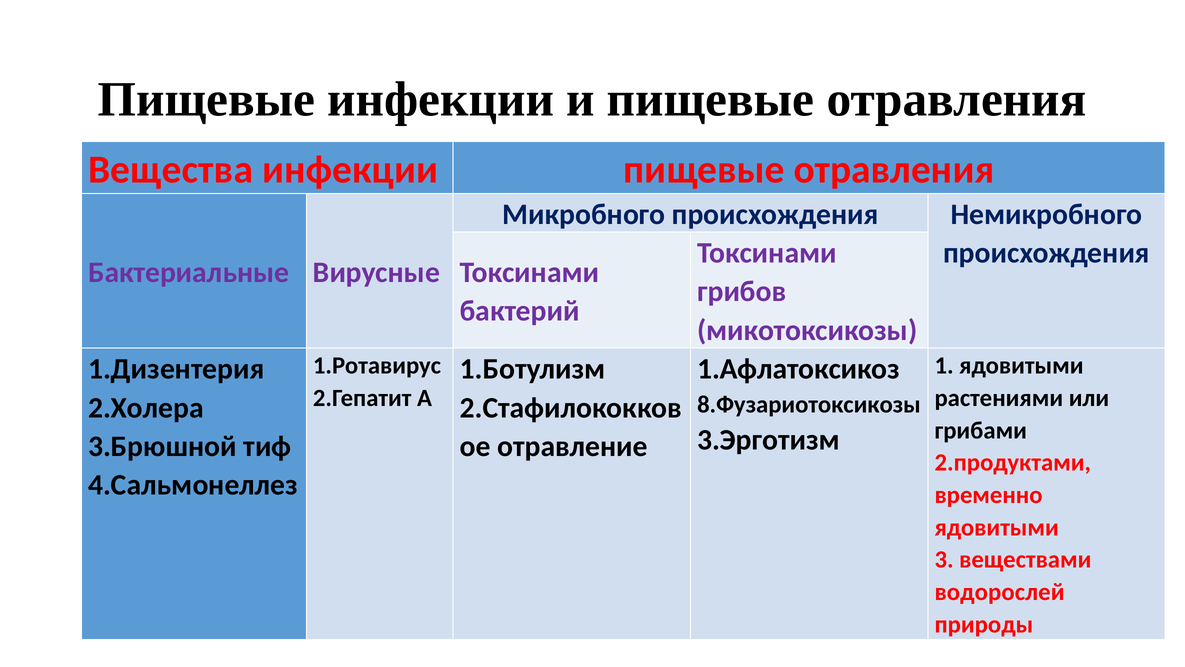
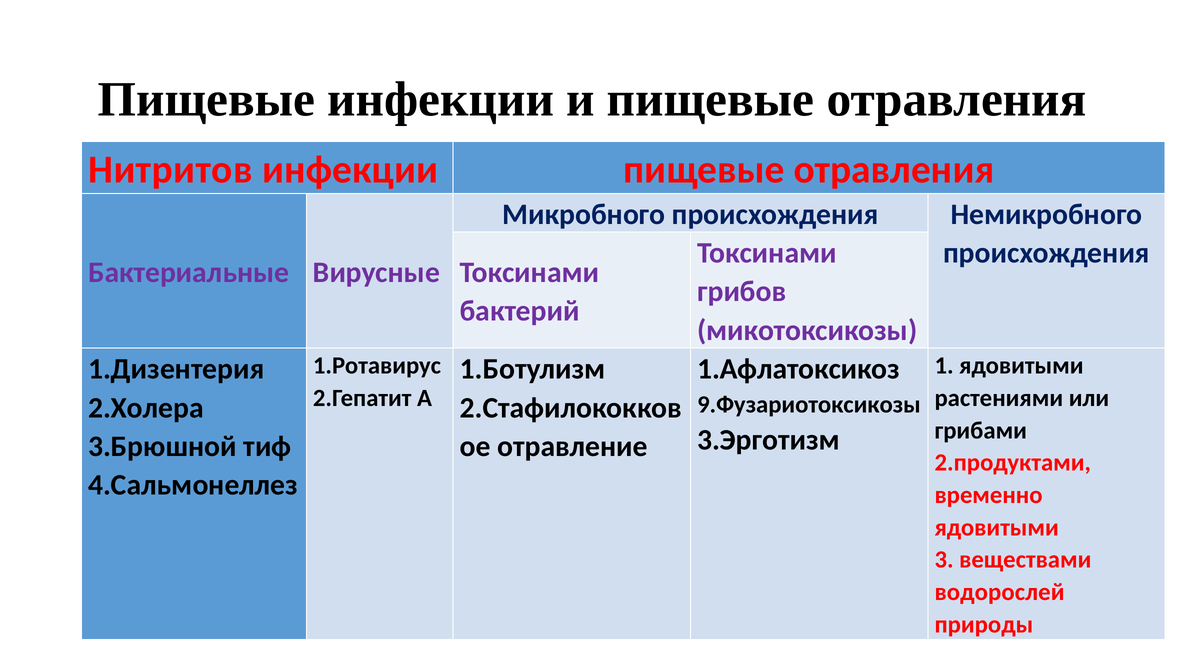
Вещества: Вещества -> Нитритов
8.Фузариотоксикозы: 8.Фузариотоксикозы -> 9.Фузариотоксикозы
